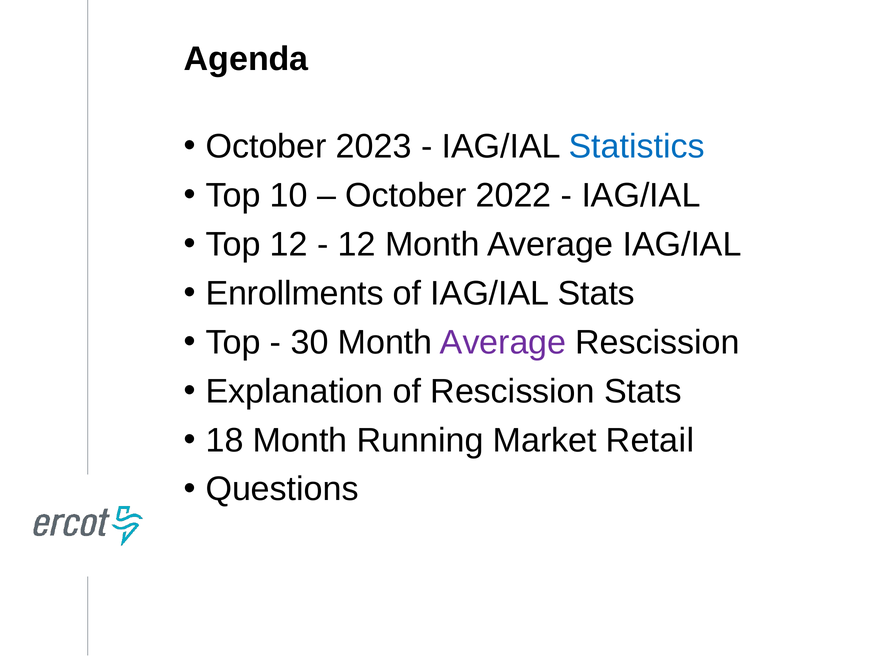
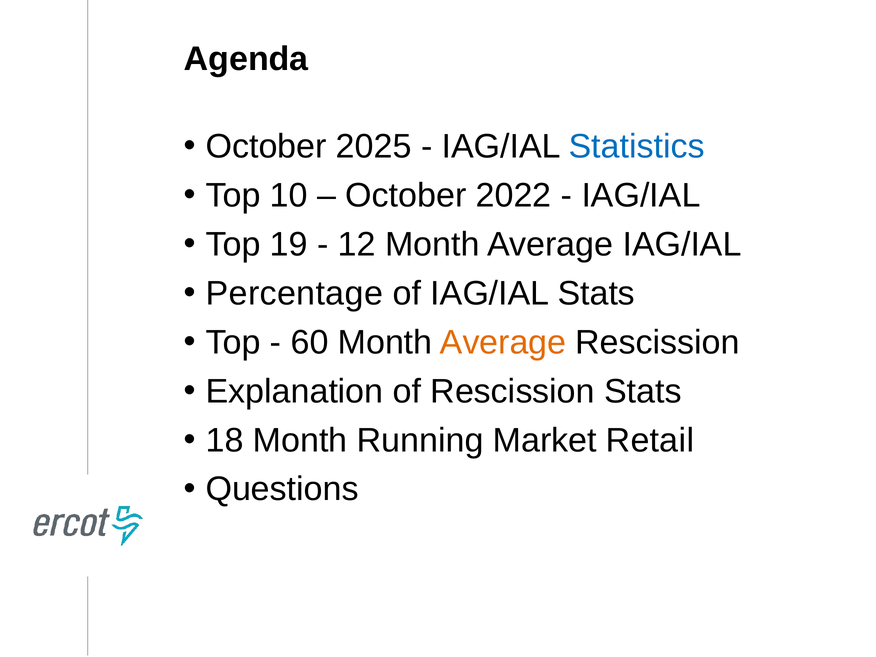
2023: 2023 -> 2025
Top 12: 12 -> 19
Enrollments: Enrollments -> Percentage
30: 30 -> 60
Average at (503, 342) colour: purple -> orange
